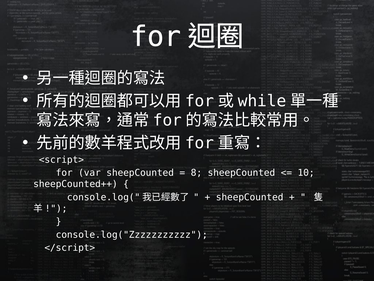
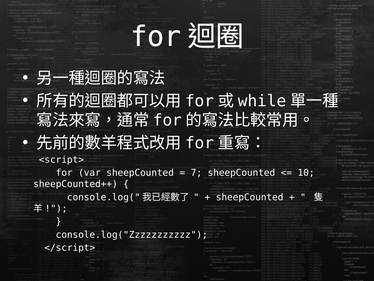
8: 8 -> 7
